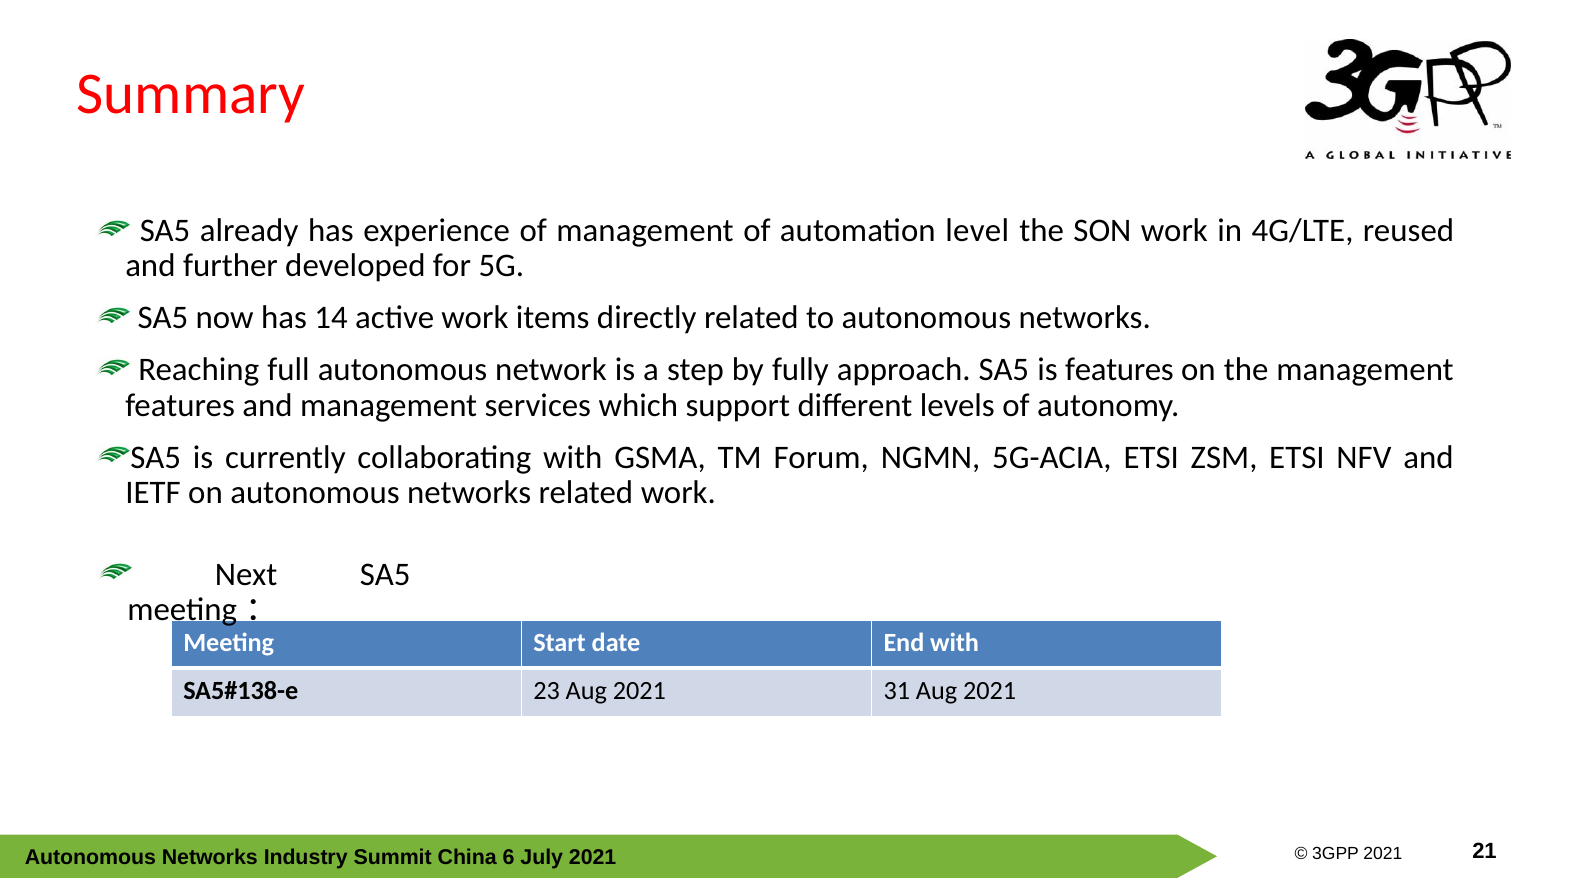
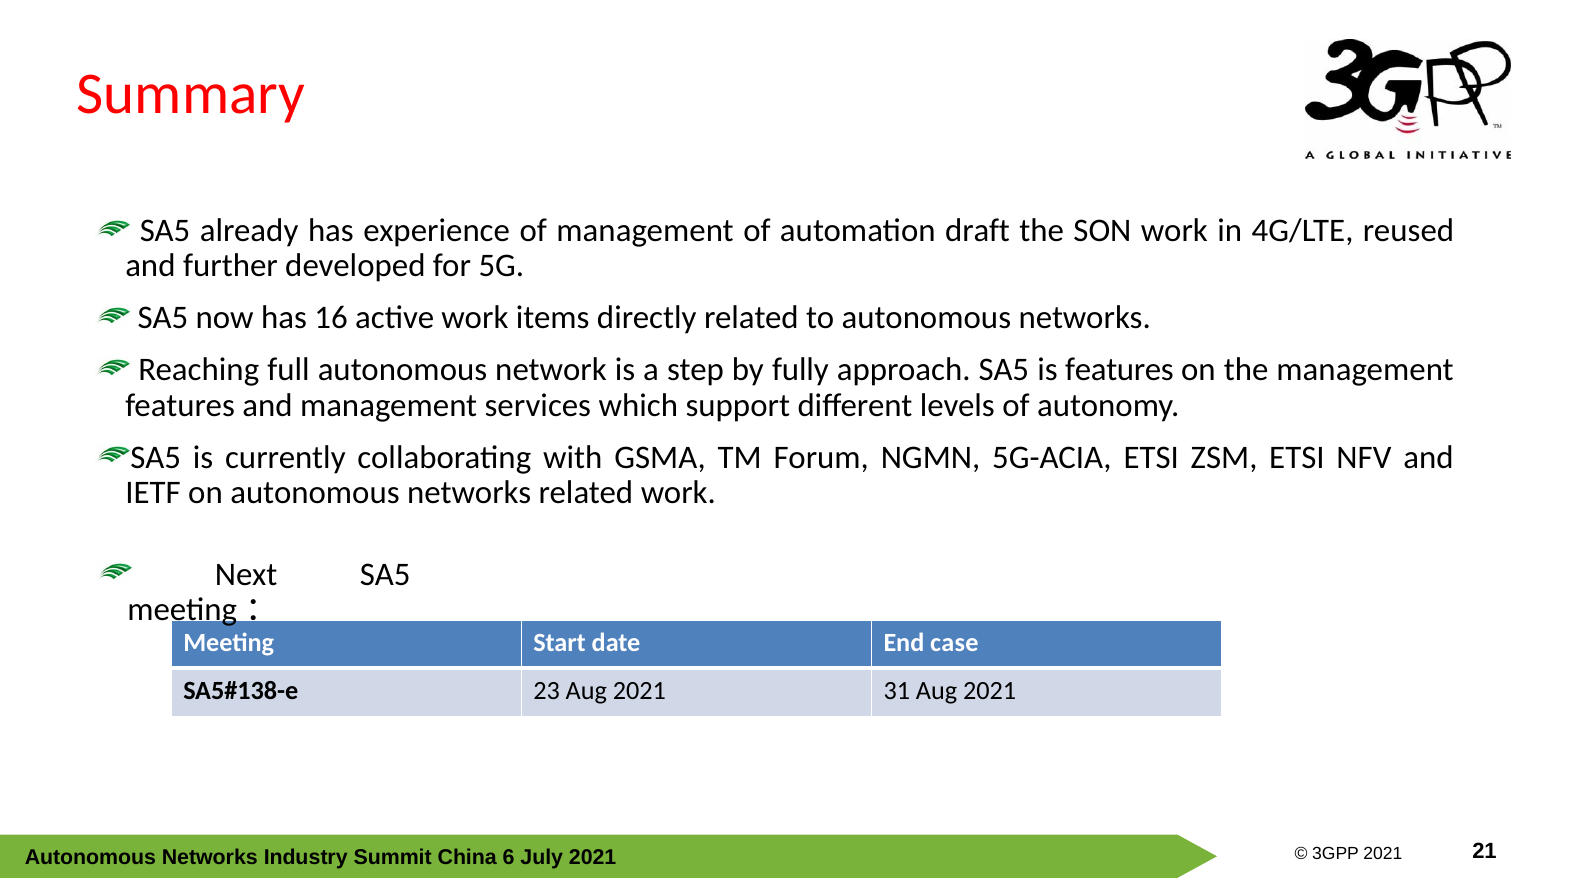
level: level -> draft
14: 14 -> 16
End with: with -> case
